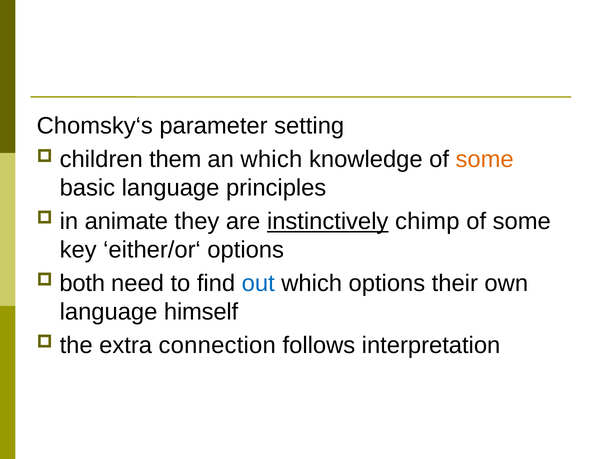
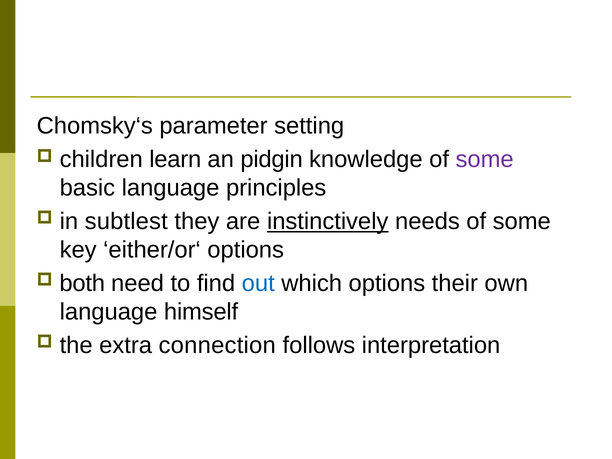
them: them -> learn
an which: which -> pidgin
some at (485, 159) colour: orange -> purple
animate: animate -> subtlest
chimp: chimp -> needs
